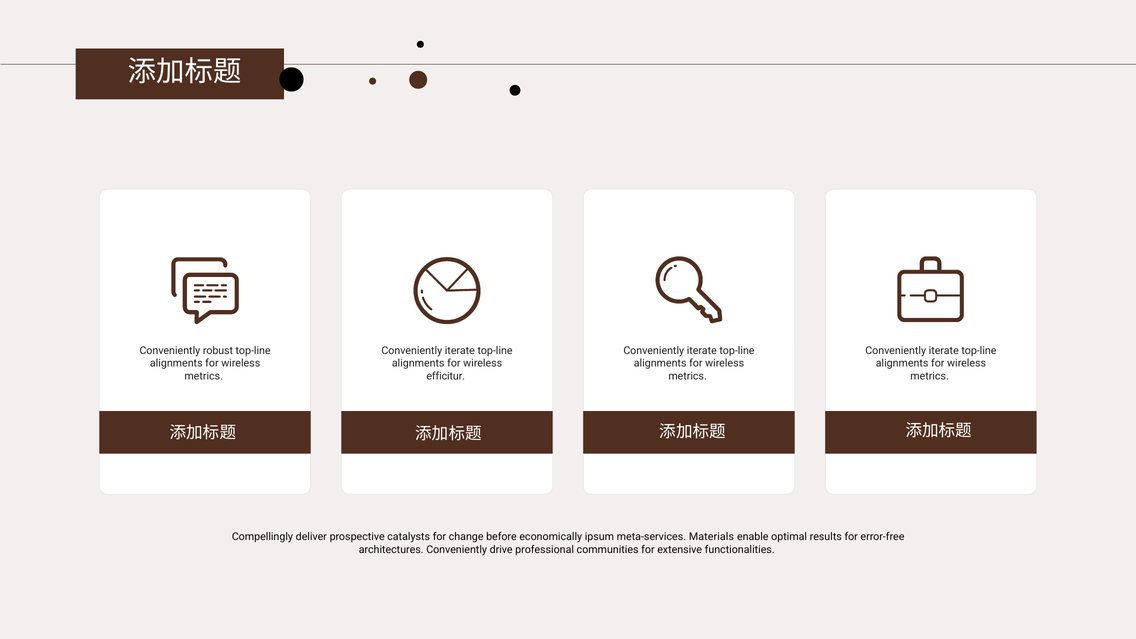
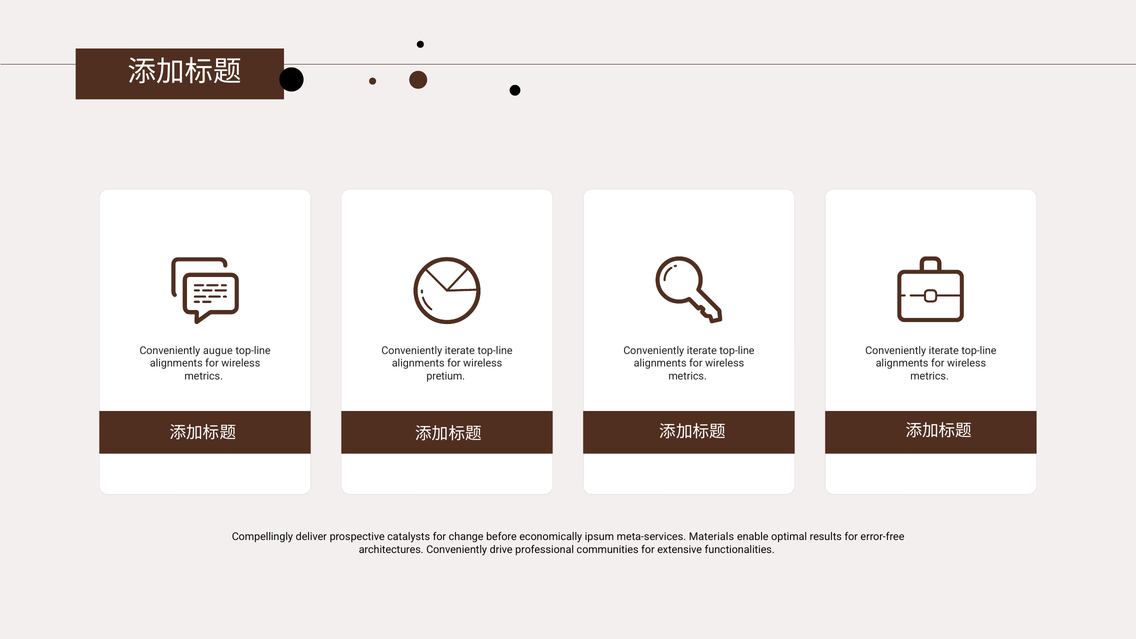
robust: robust -> augue
efficitur: efficitur -> pretium
